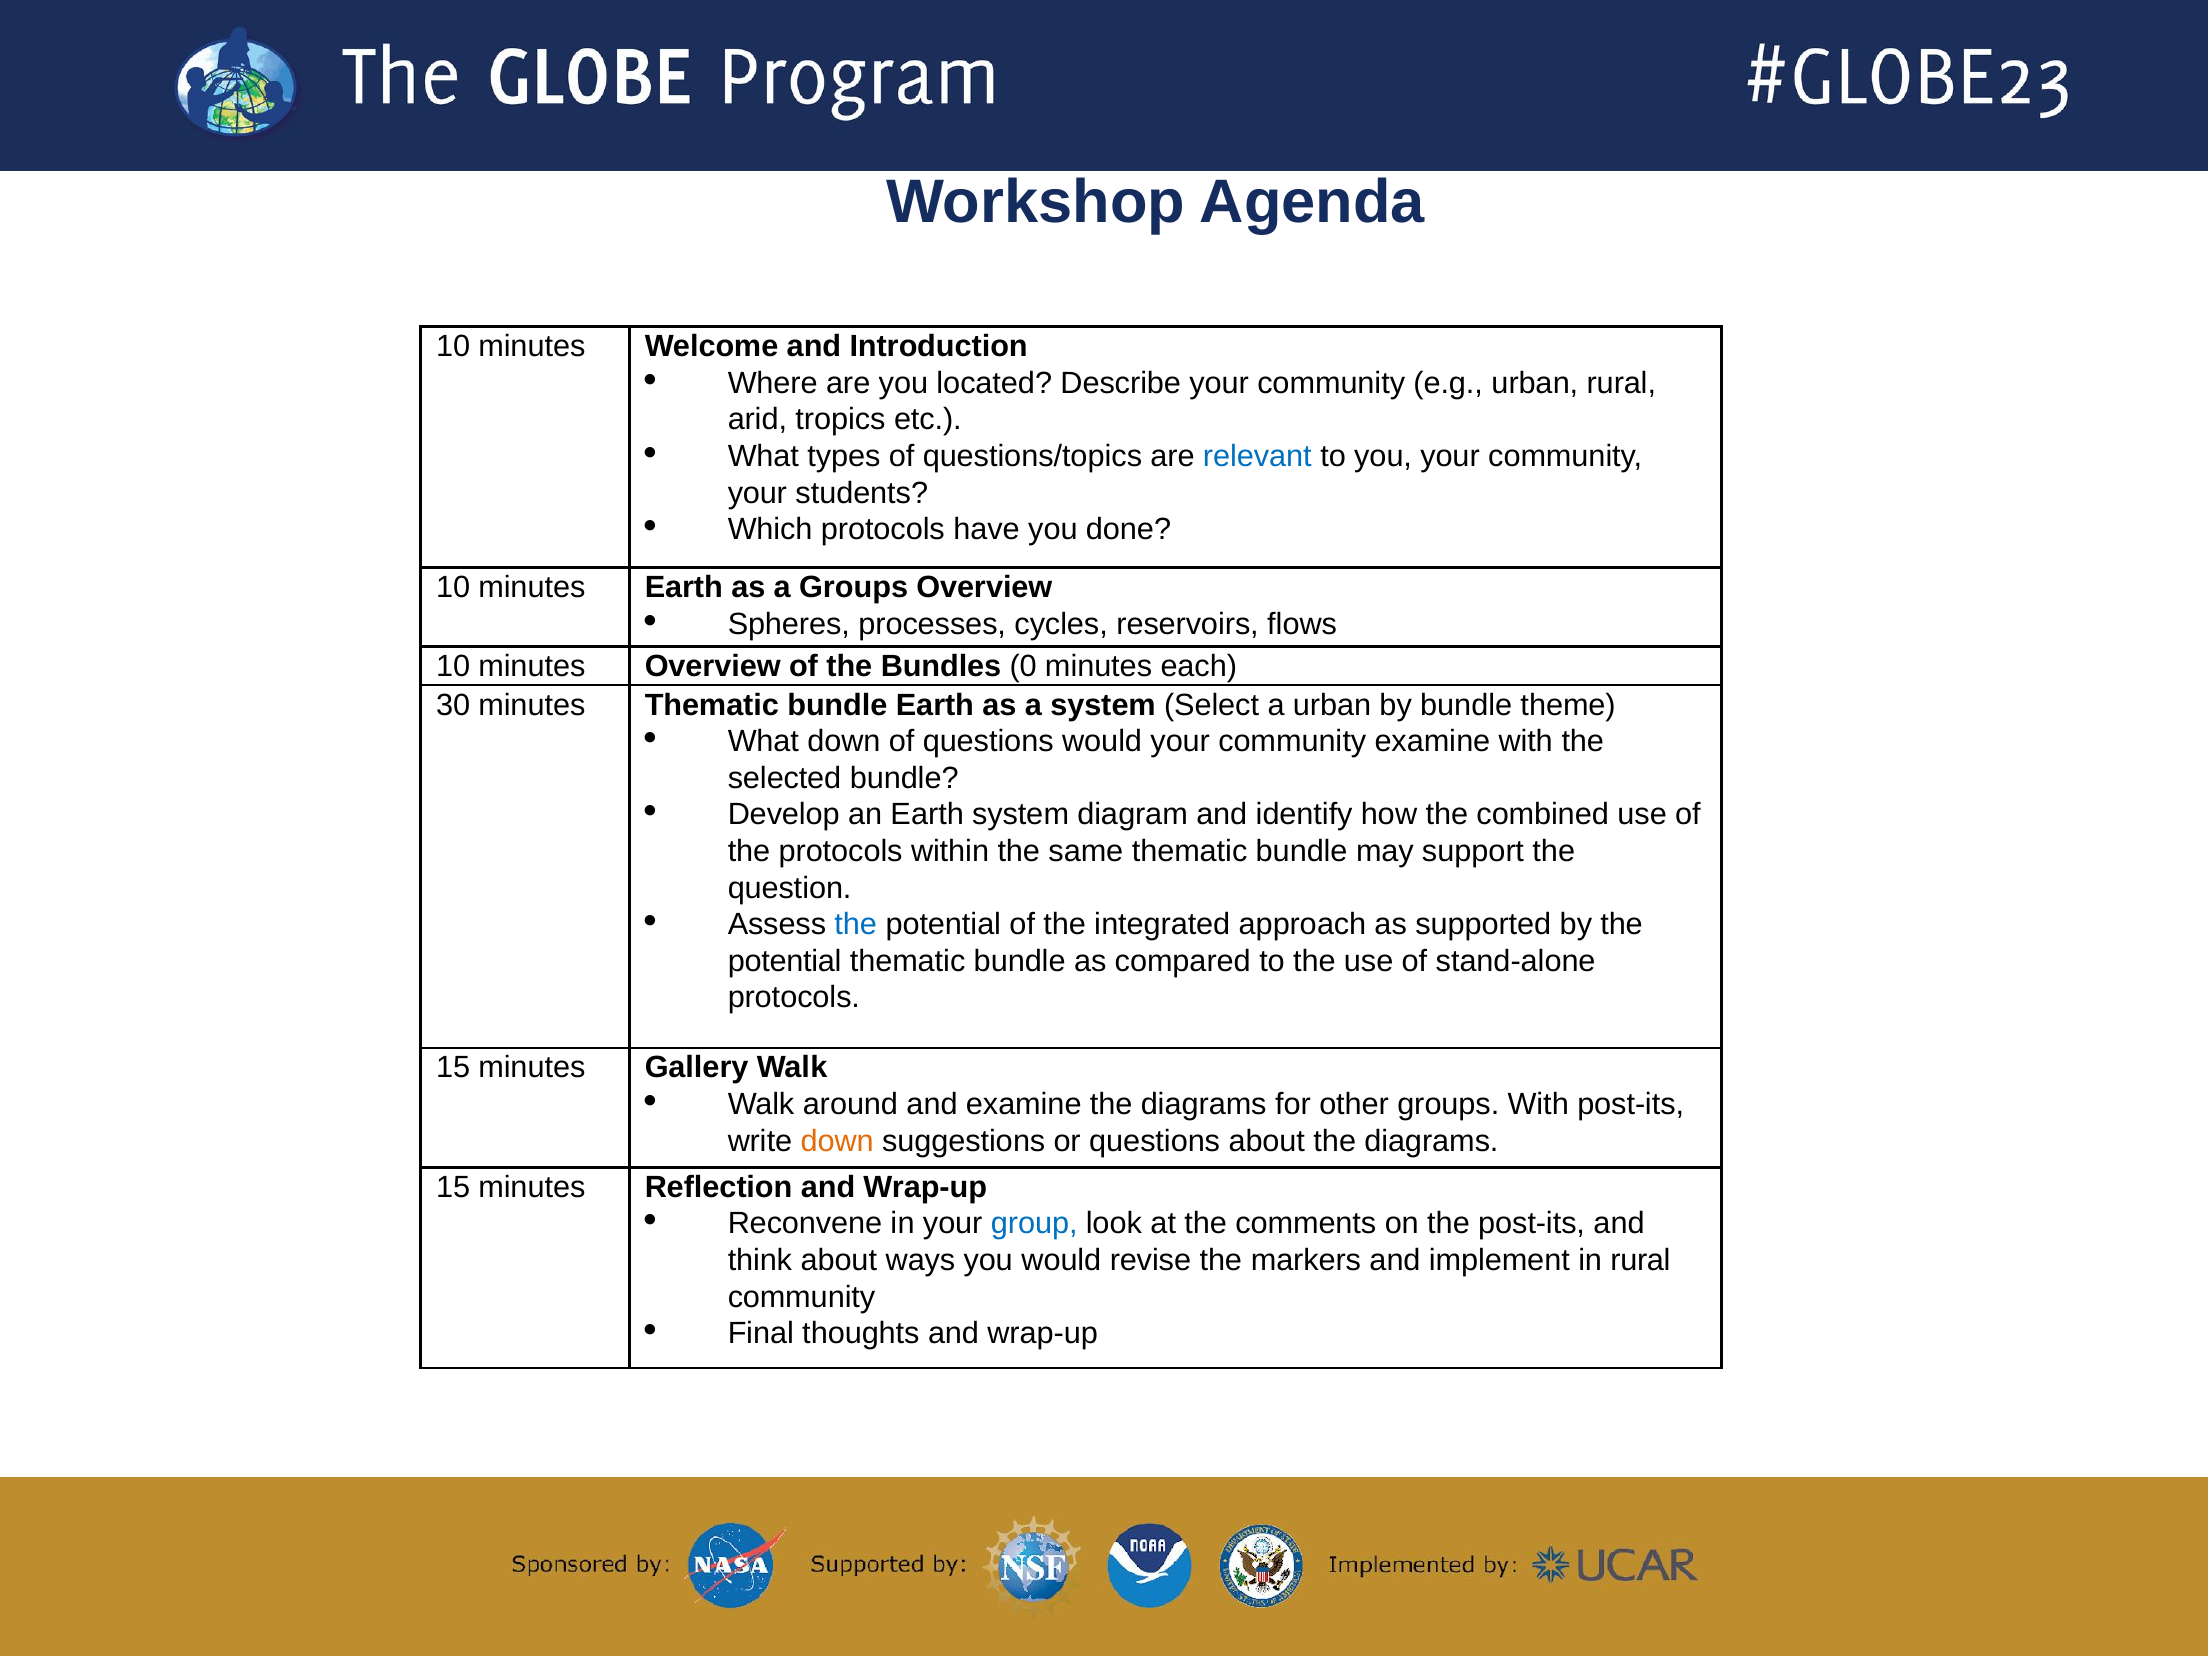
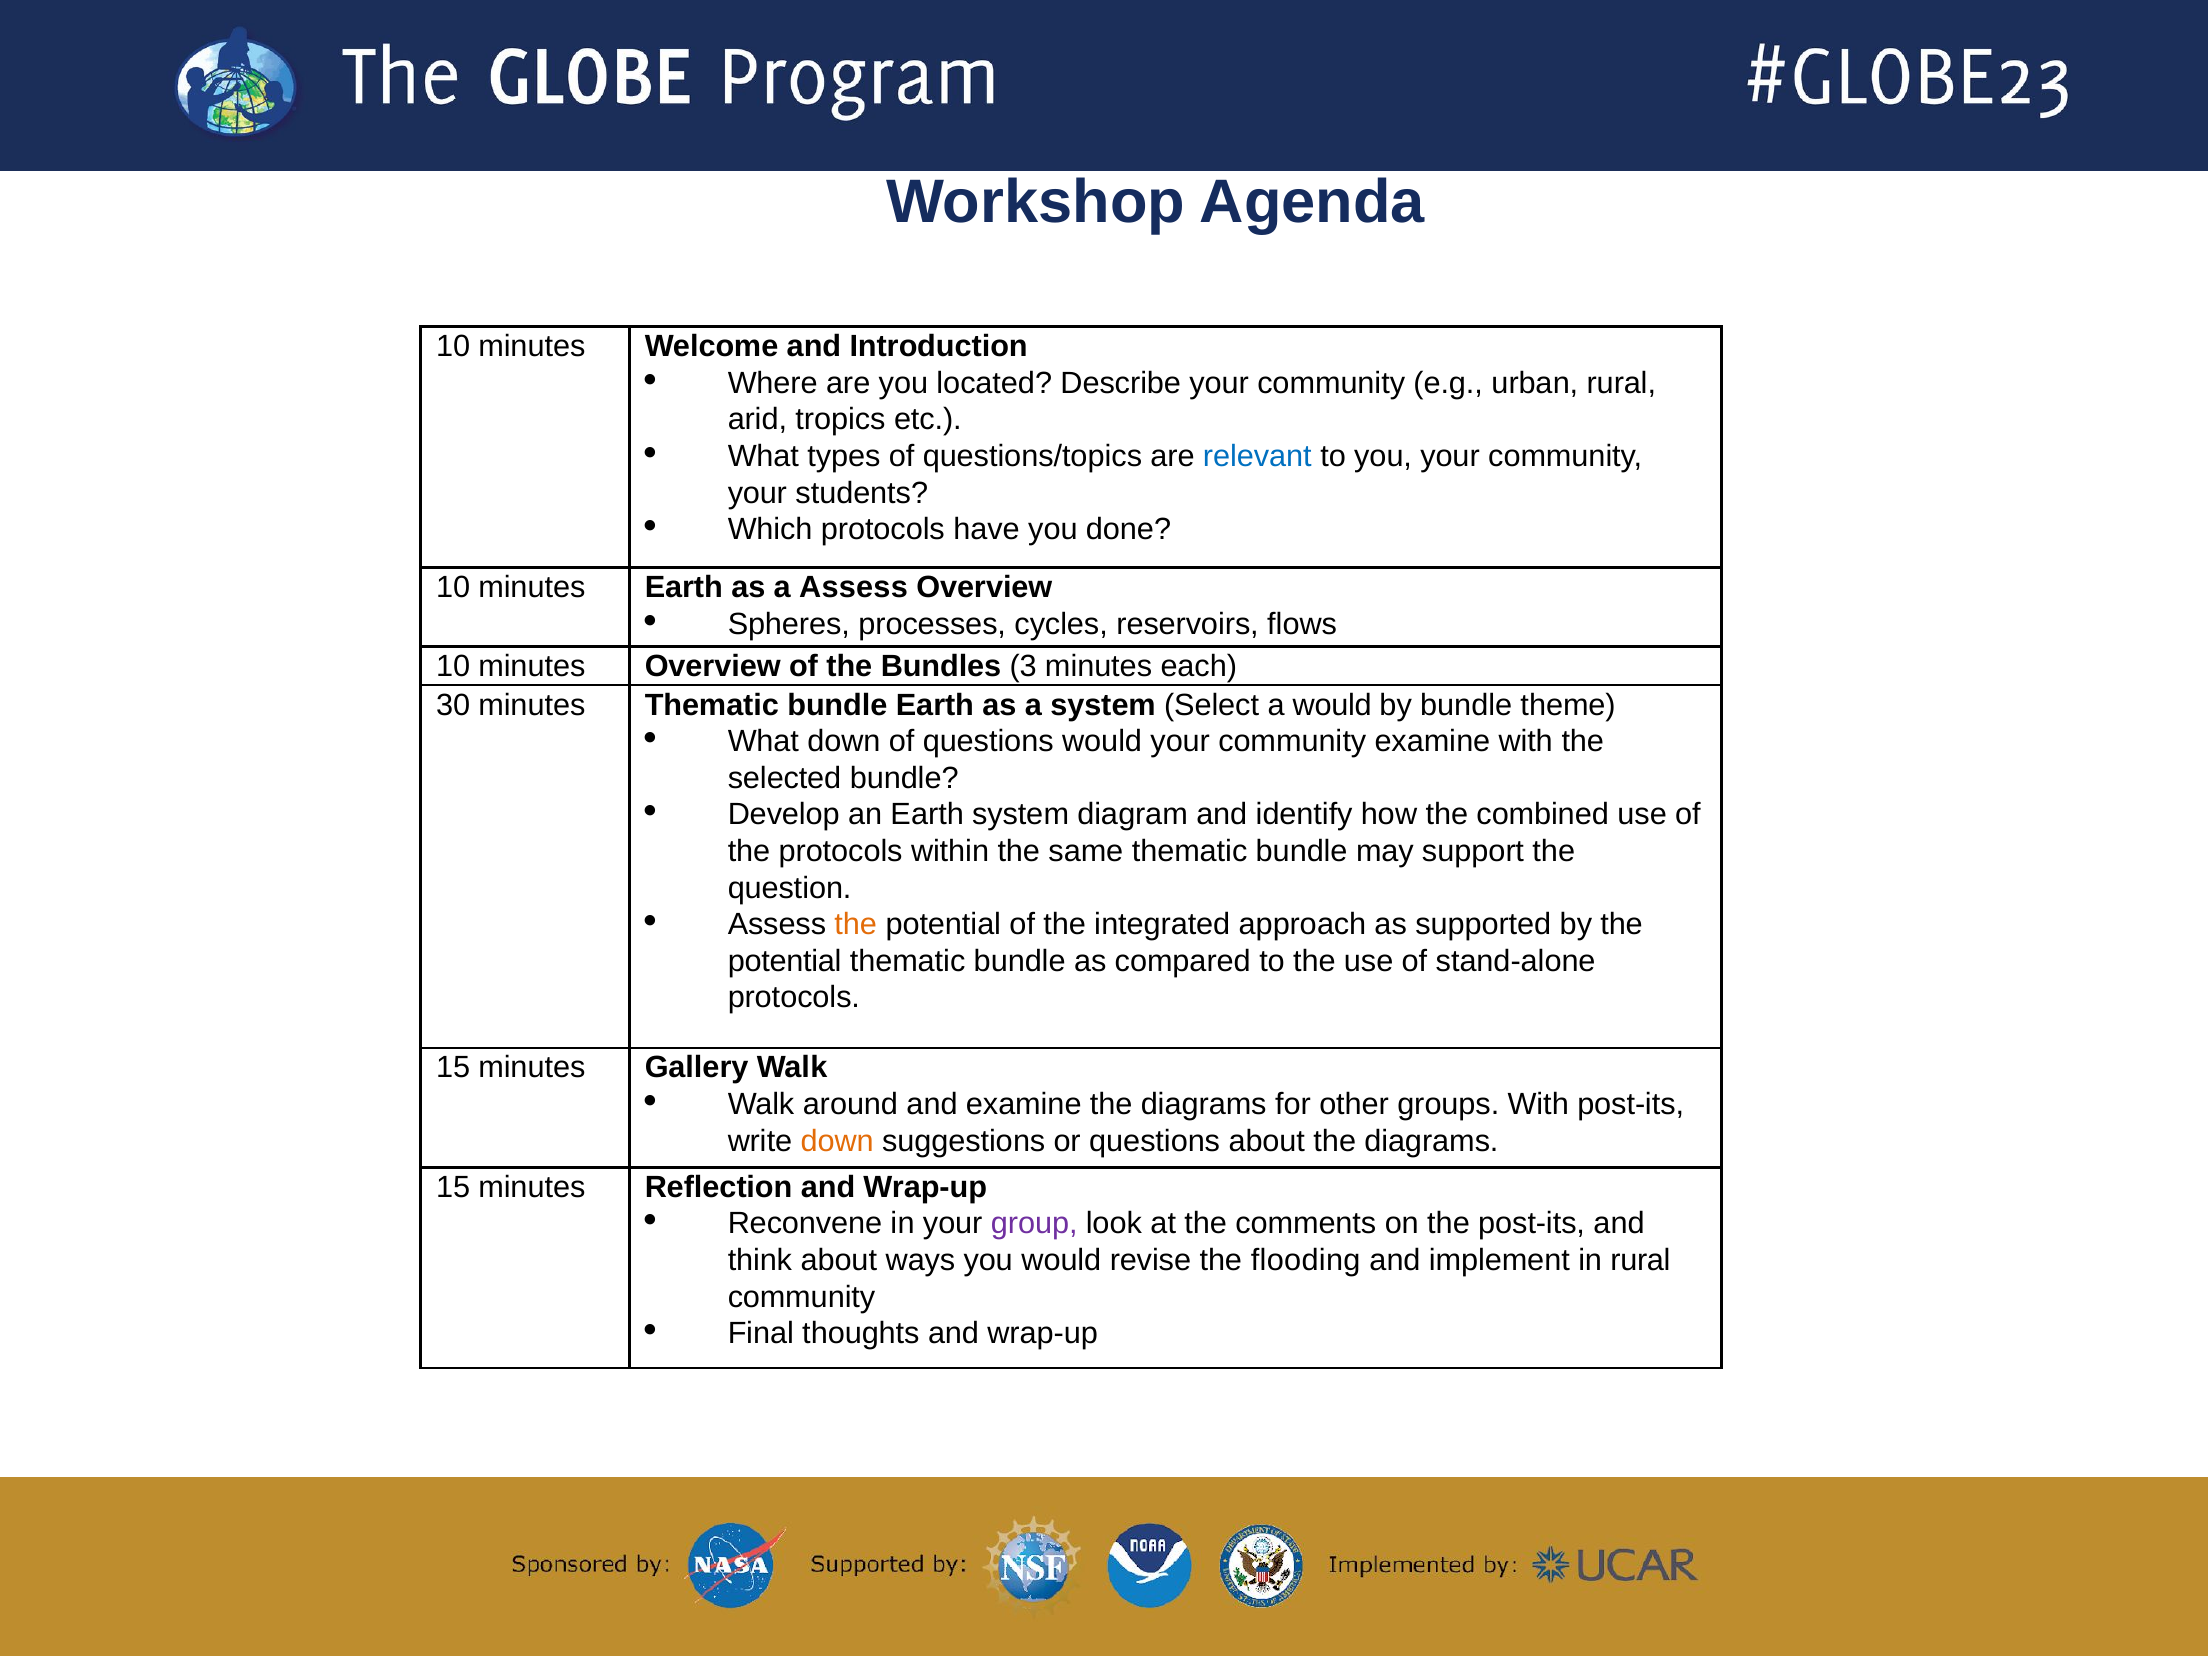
a Groups: Groups -> Assess
0: 0 -> 3
a urban: urban -> would
the at (856, 925) colour: blue -> orange
group colour: blue -> purple
markers: markers -> flooding
